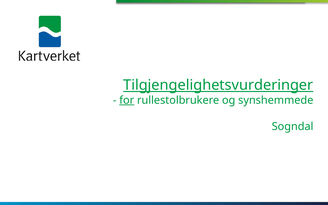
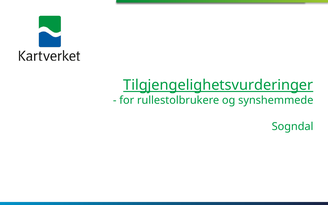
for underline: present -> none
